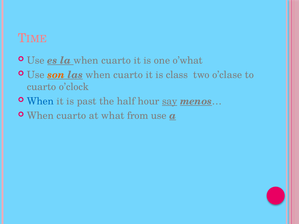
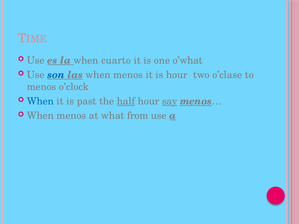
son colour: orange -> blue
las when cuarto: cuarto -> menos
is class: class -> hour
cuarto at (42, 87): cuarto -> menos
half underline: none -> present
cuarto at (71, 116): cuarto -> menos
